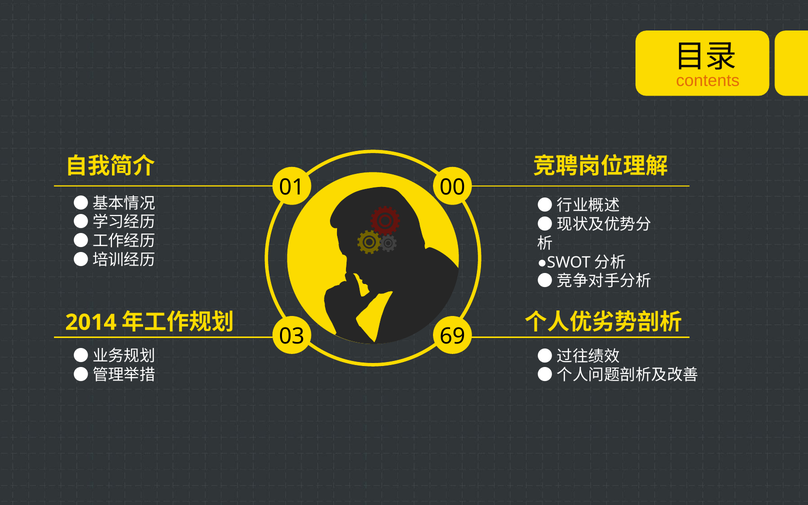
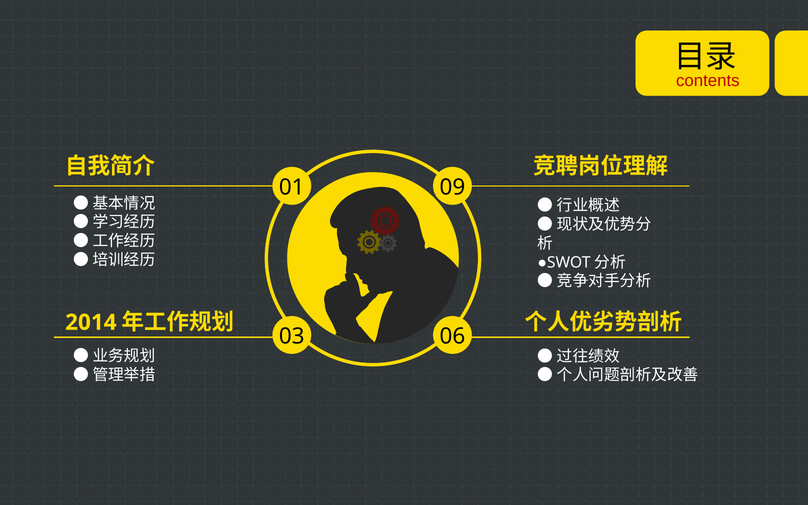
contents colour: orange -> red
00: 00 -> 09
69: 69 -> 06
